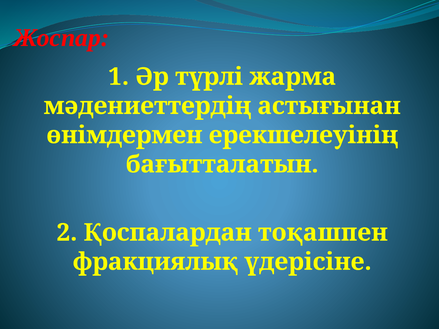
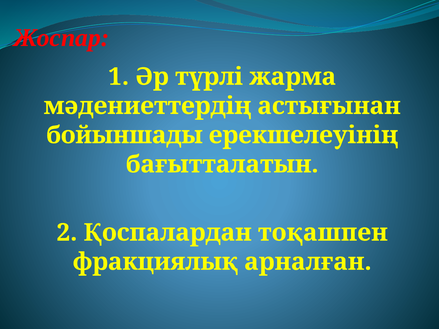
өнiмдермен: өнiмдермен -> бойыншады
үдерiсiне: үдерiсiне -> арналған
